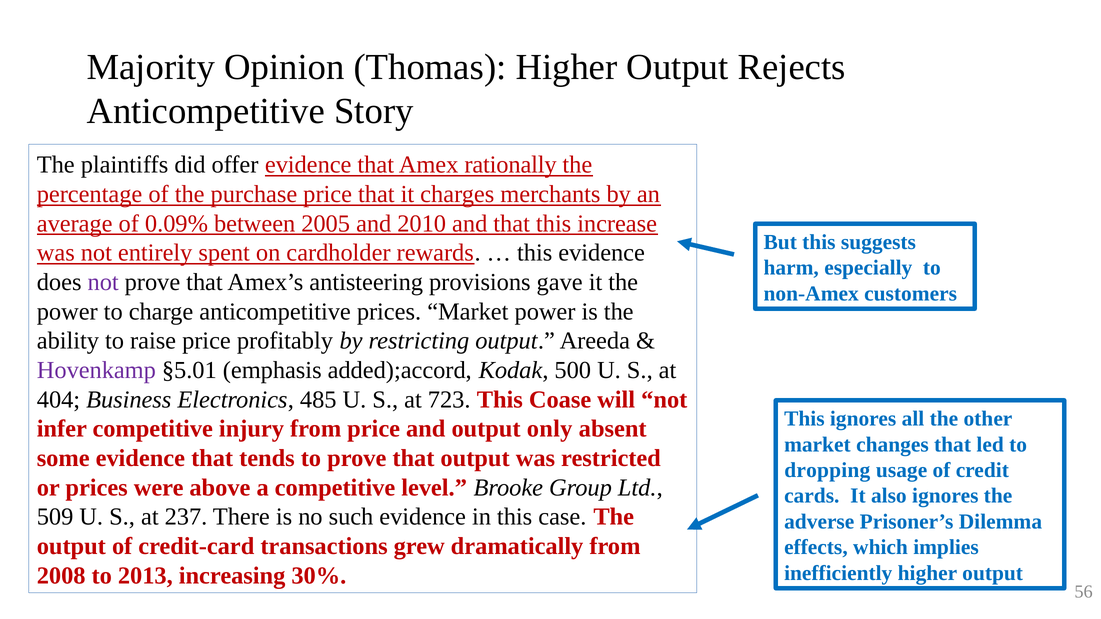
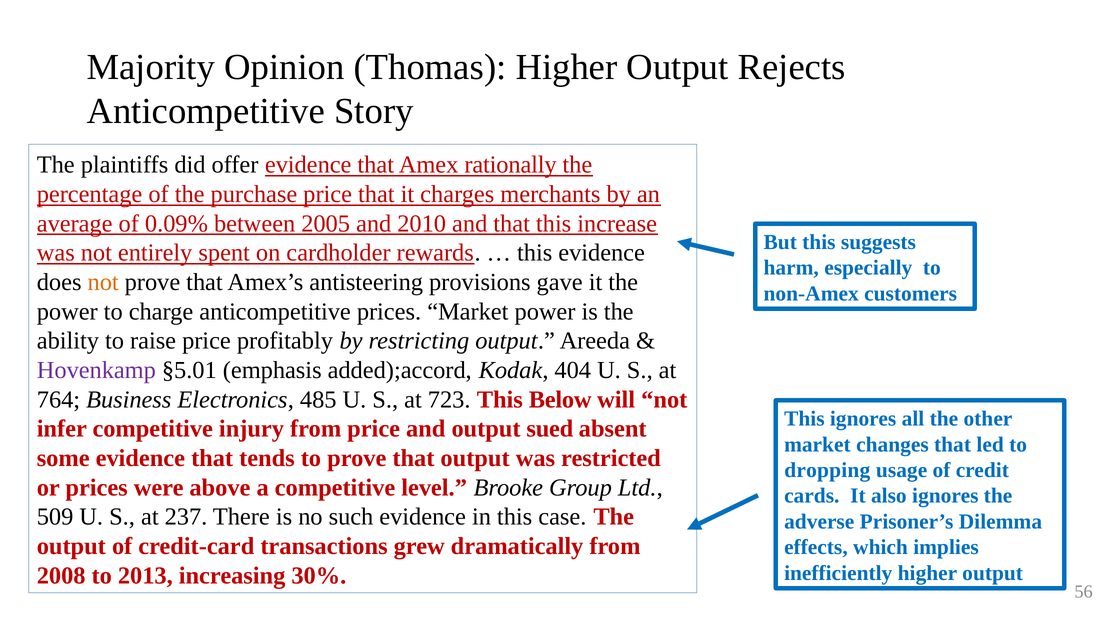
not at (103, 282) colour: purple -> orange
500: 500 -> 404
404: 404 -> 764
Coase: Coase -> Below
only: only -> sued
